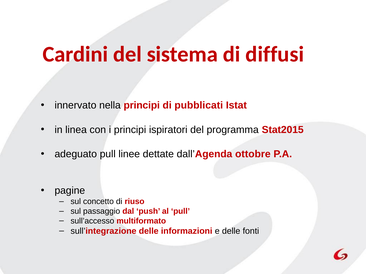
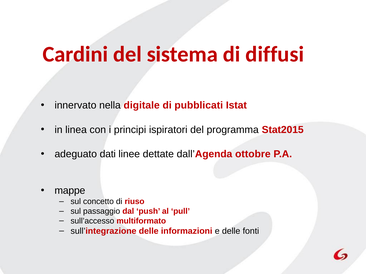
nella principi: principi -> digitale
adeguato pull: pull -> dati
pagine: pagine -> mappe
